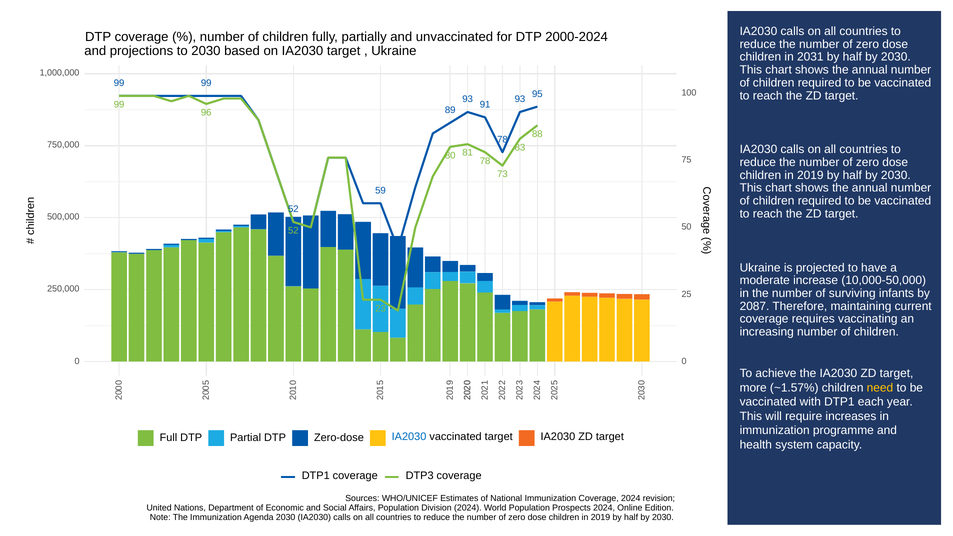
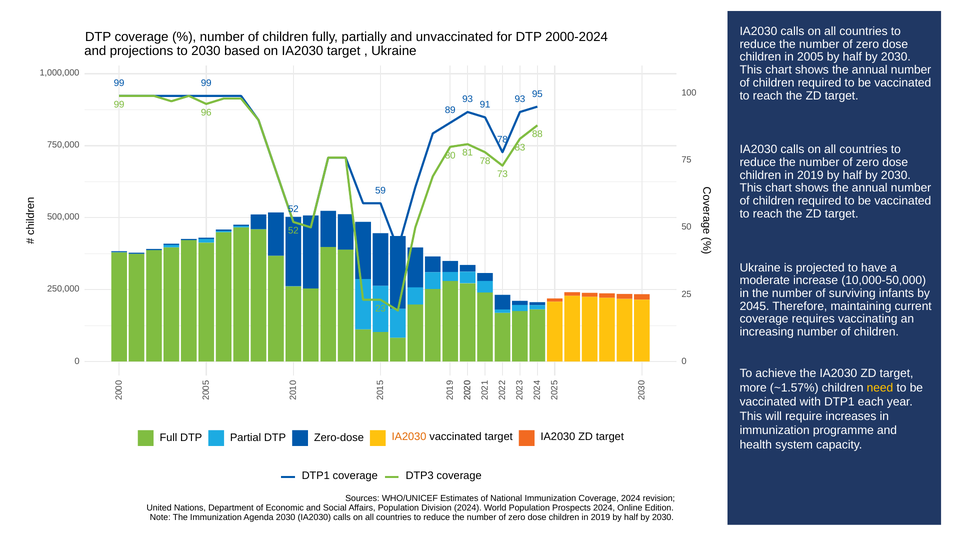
2031: 2031 -> 2005
2087: 2087 -> 2045
IA2030 at (409, 437) colour: blue -> orange
